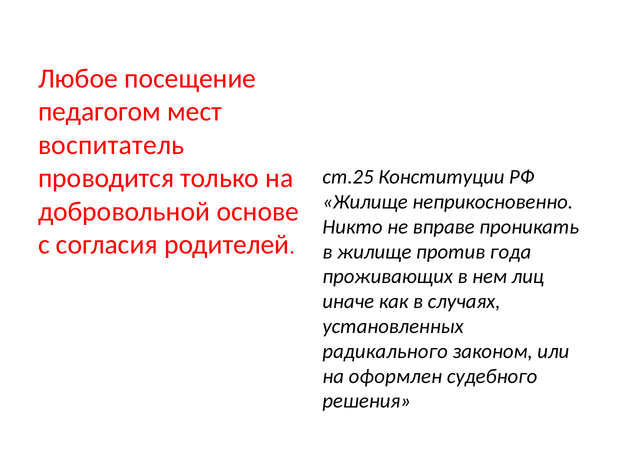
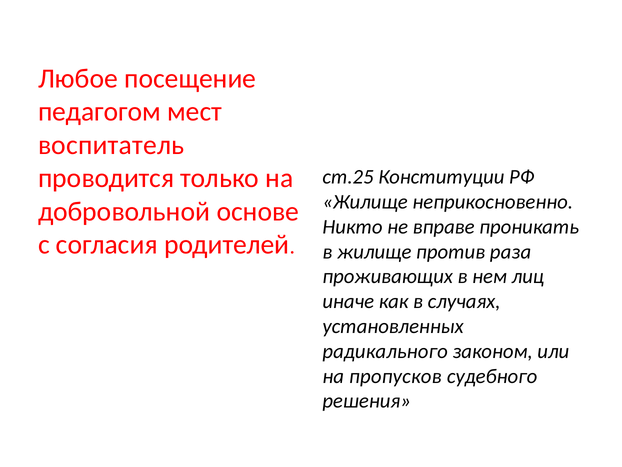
года: года -> раза
оформлен: оформлен -> пропусков
